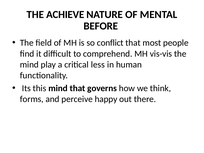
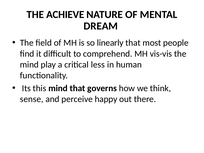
BEFORE: BEFORE -> DREAM
conflict: conflict -> linearly
forms: forms -> sense
